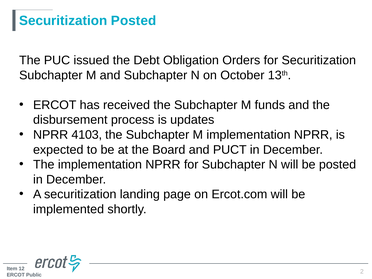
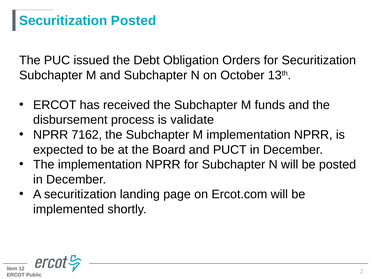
updates: updates -> validate
4103: 4103 -> 7162
